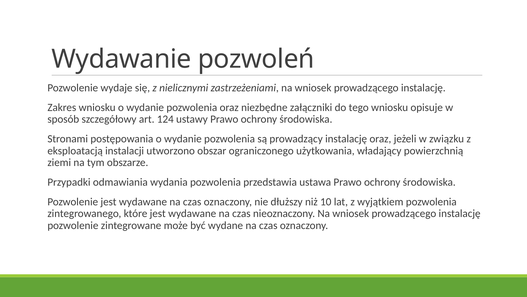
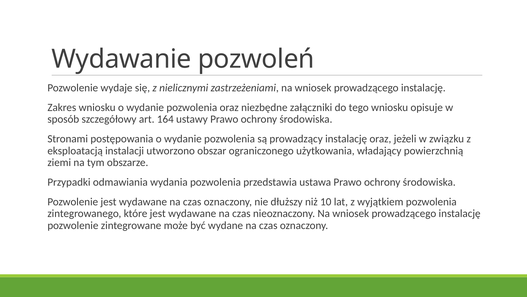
124: 124 -> 164
